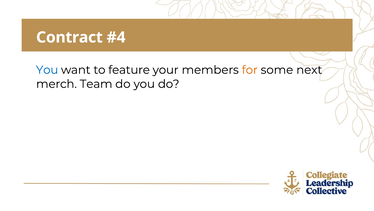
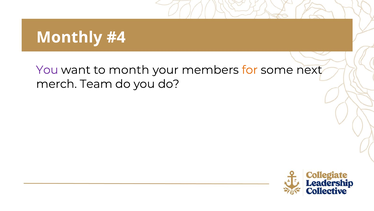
Contract: Contract -> Monthly
You at (47, 70) colour: blue -> purple
feature: feature -> month
